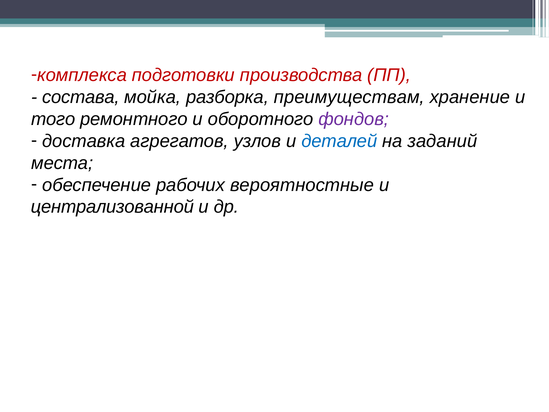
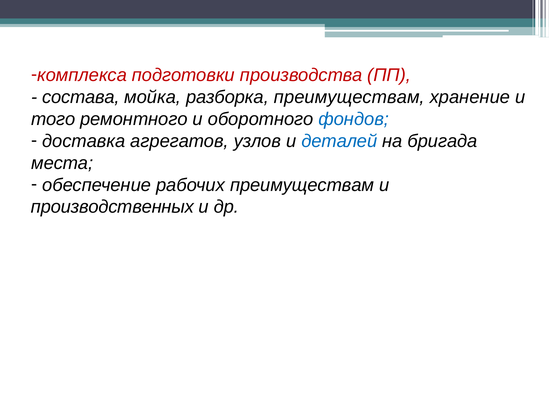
фондов colour: purple -> blue
заданий: заданий -> бригада
рабочих вероятностные: вероятностные -> преимуществам
централизованной: централизованной -> производственных
